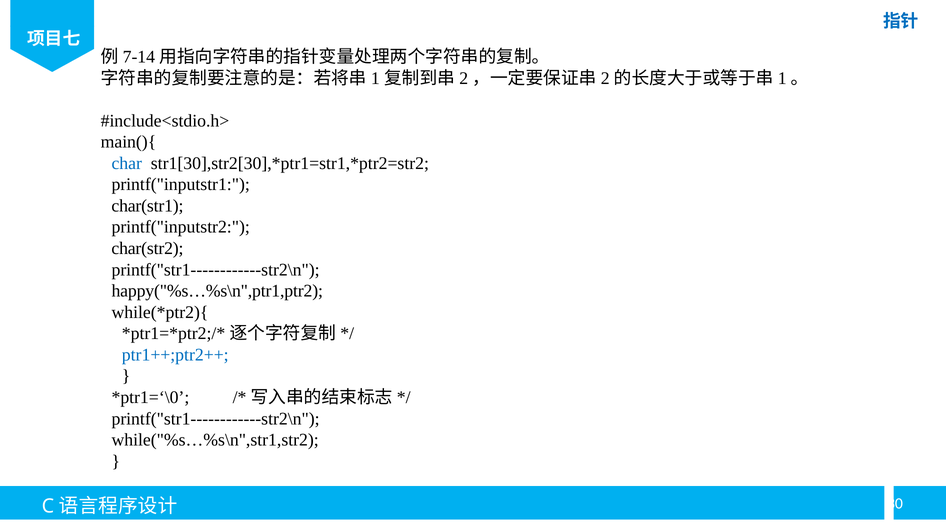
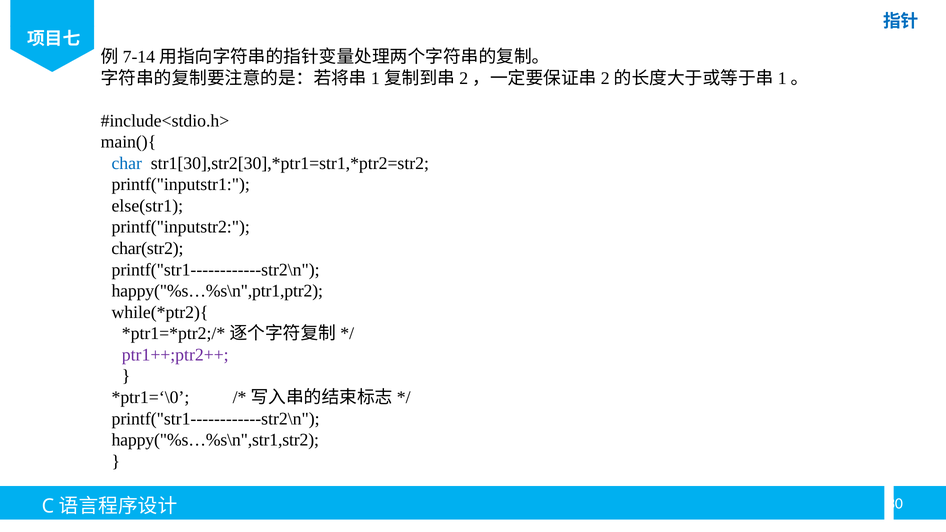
char(str1: char(str1 -> else(str1
ptr1++;ptr2++ colour: blue -> purple
while("%s…%s\n",str1,str2: while("%s…%s\n",str1,str2 -> happy("%s…%s\n",str1,str2
